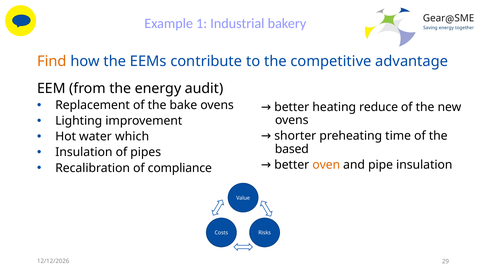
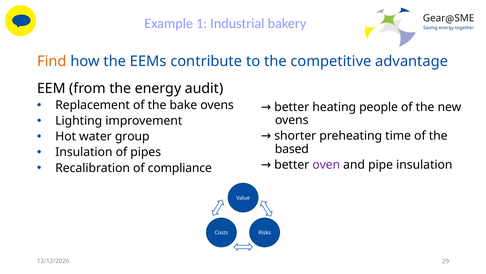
reduce: reduce -> people
which: which -> group
oven colour: orange -> purple
